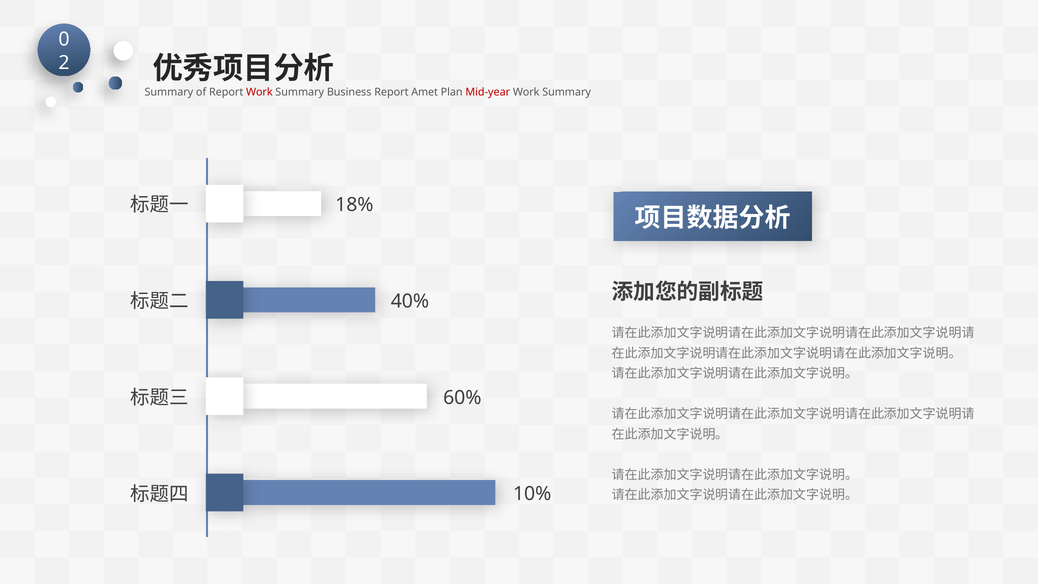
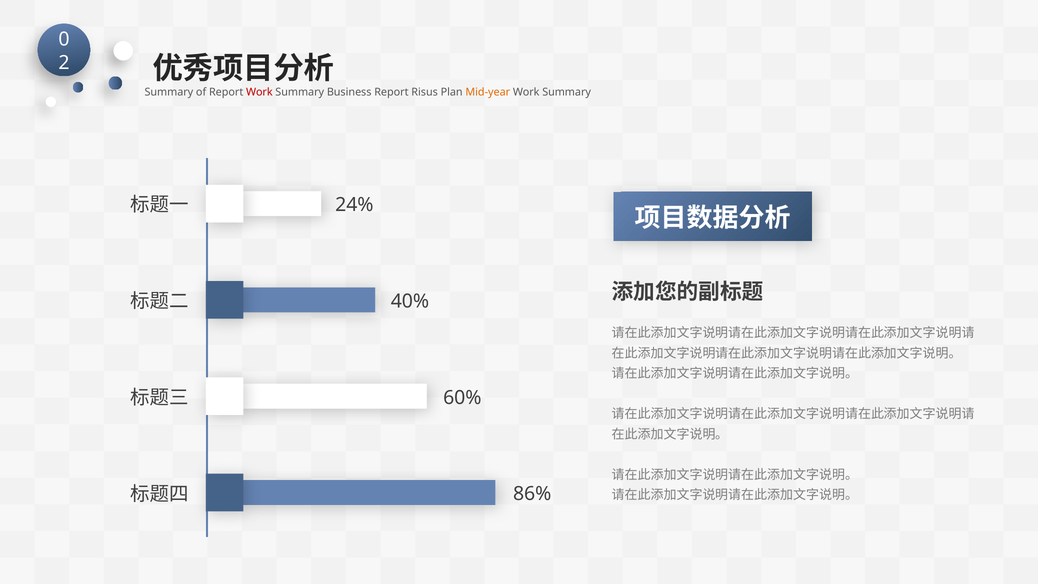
Amet: Amet -> Risus
Mid-year colour: red -> orange
18%: 18% -> 24%
10%: 10% -> 86%
